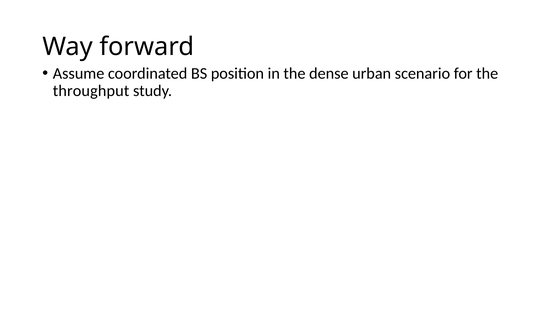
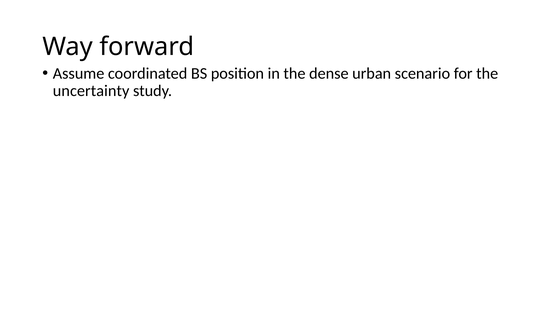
throughput: throughput -> uncertainty
